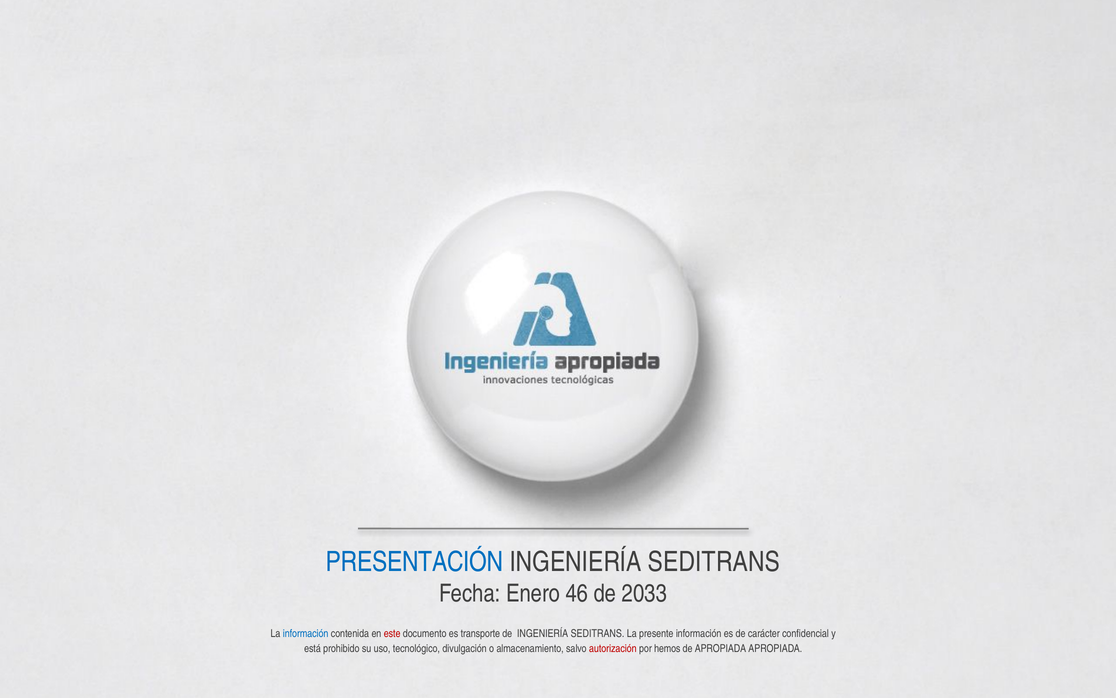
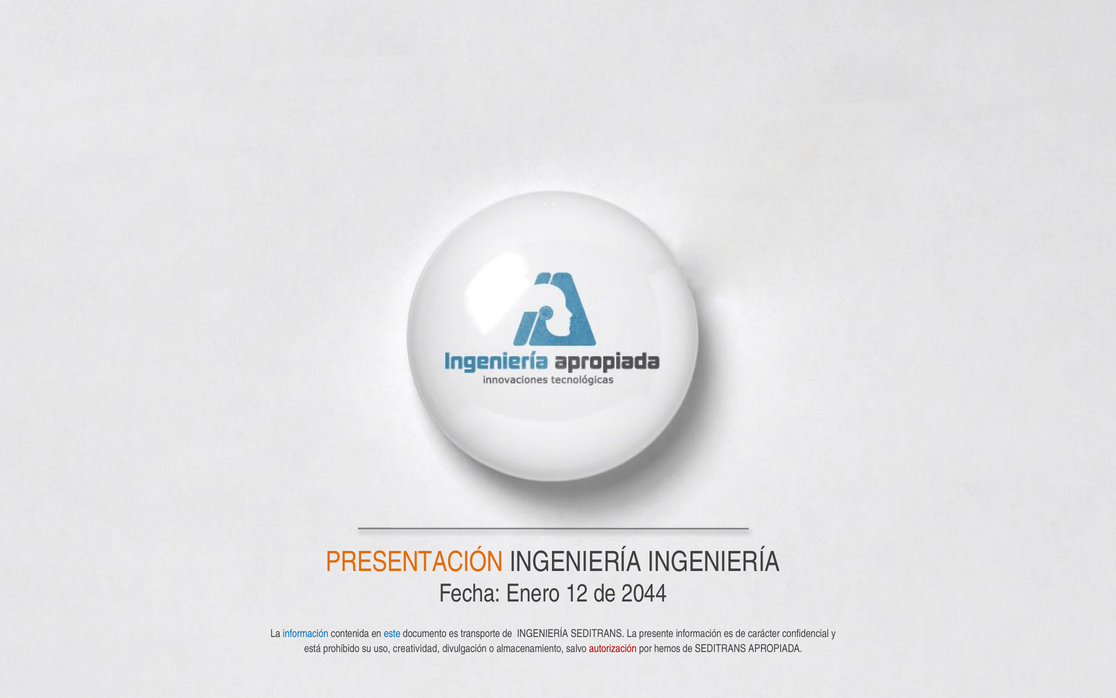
PRESENTACIÓN colour: blue -> orange
SEDITRANS at (714, 562): SEDITRANS -> INGENIERÍA
46: 46 -> 12
2033: 2033 -> 2044
este colour: red -> blue
tecnológico: tecnológico -> creatividad
de APROPIADA: APROPIADA -> SEDITRANS
